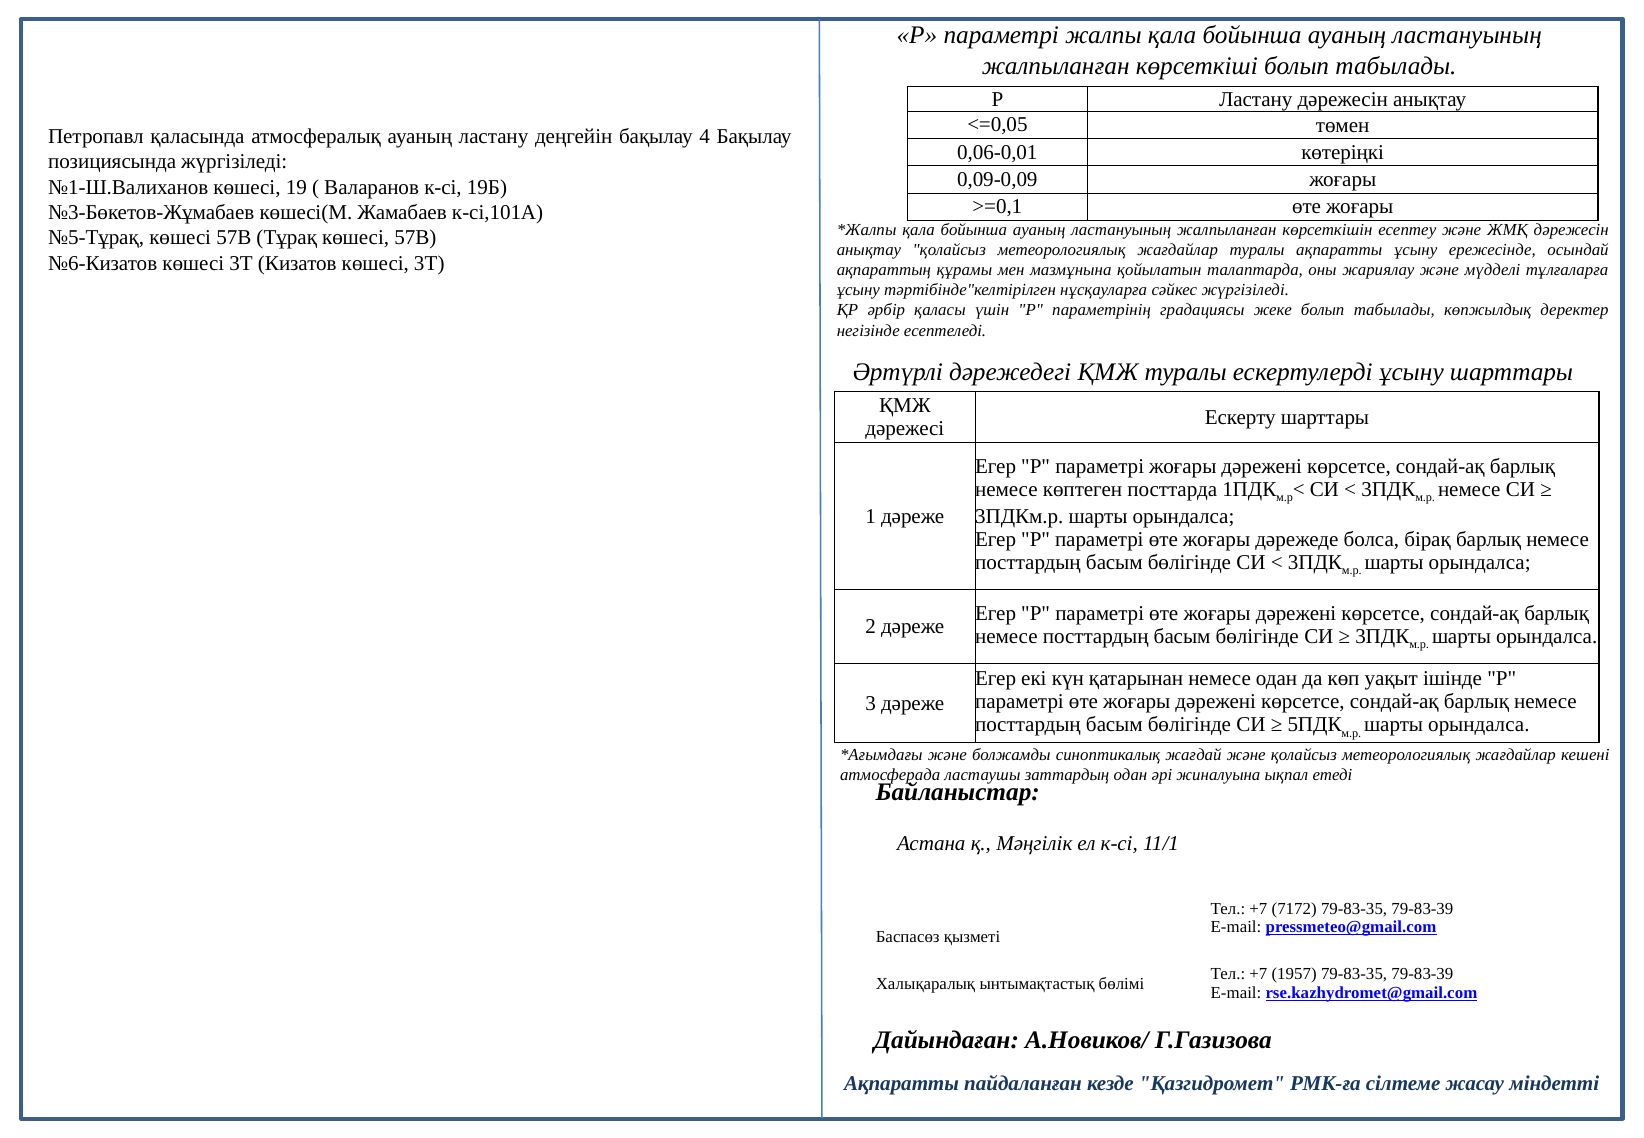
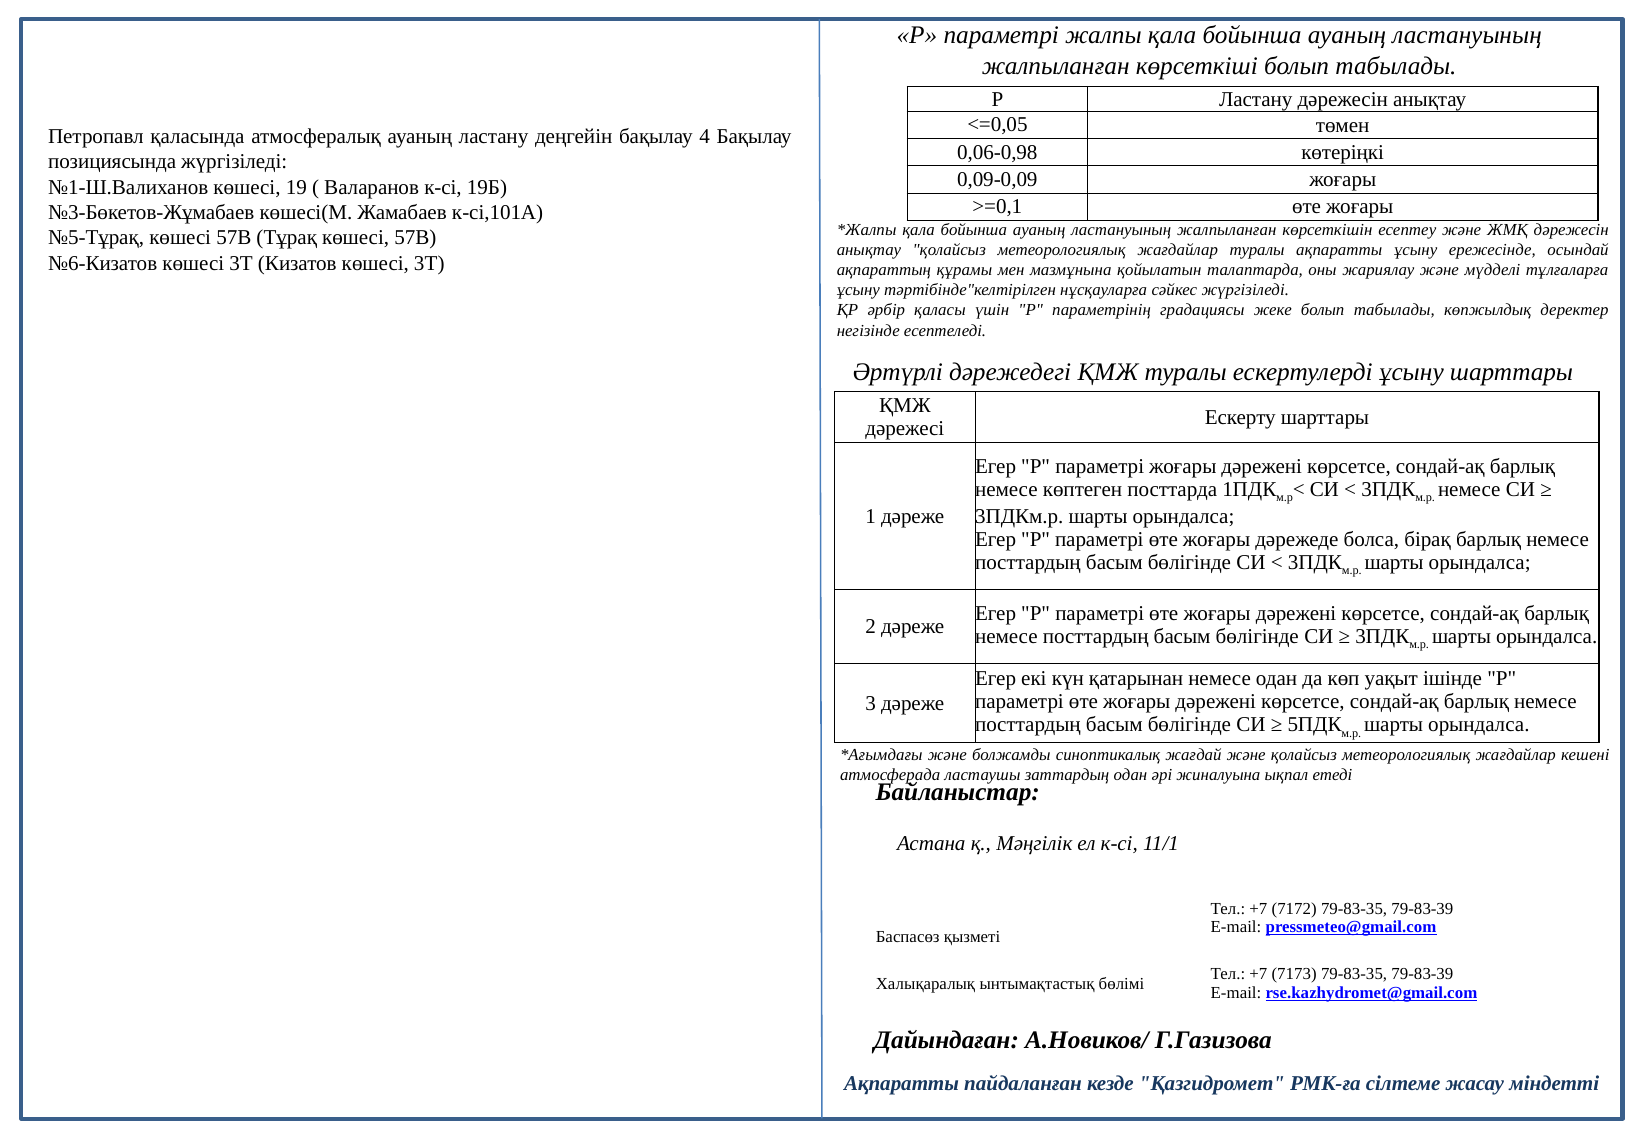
0,06-0,01: 0,06-0,01 -> 0,06-0,98
1957: 1957 -> 7173
